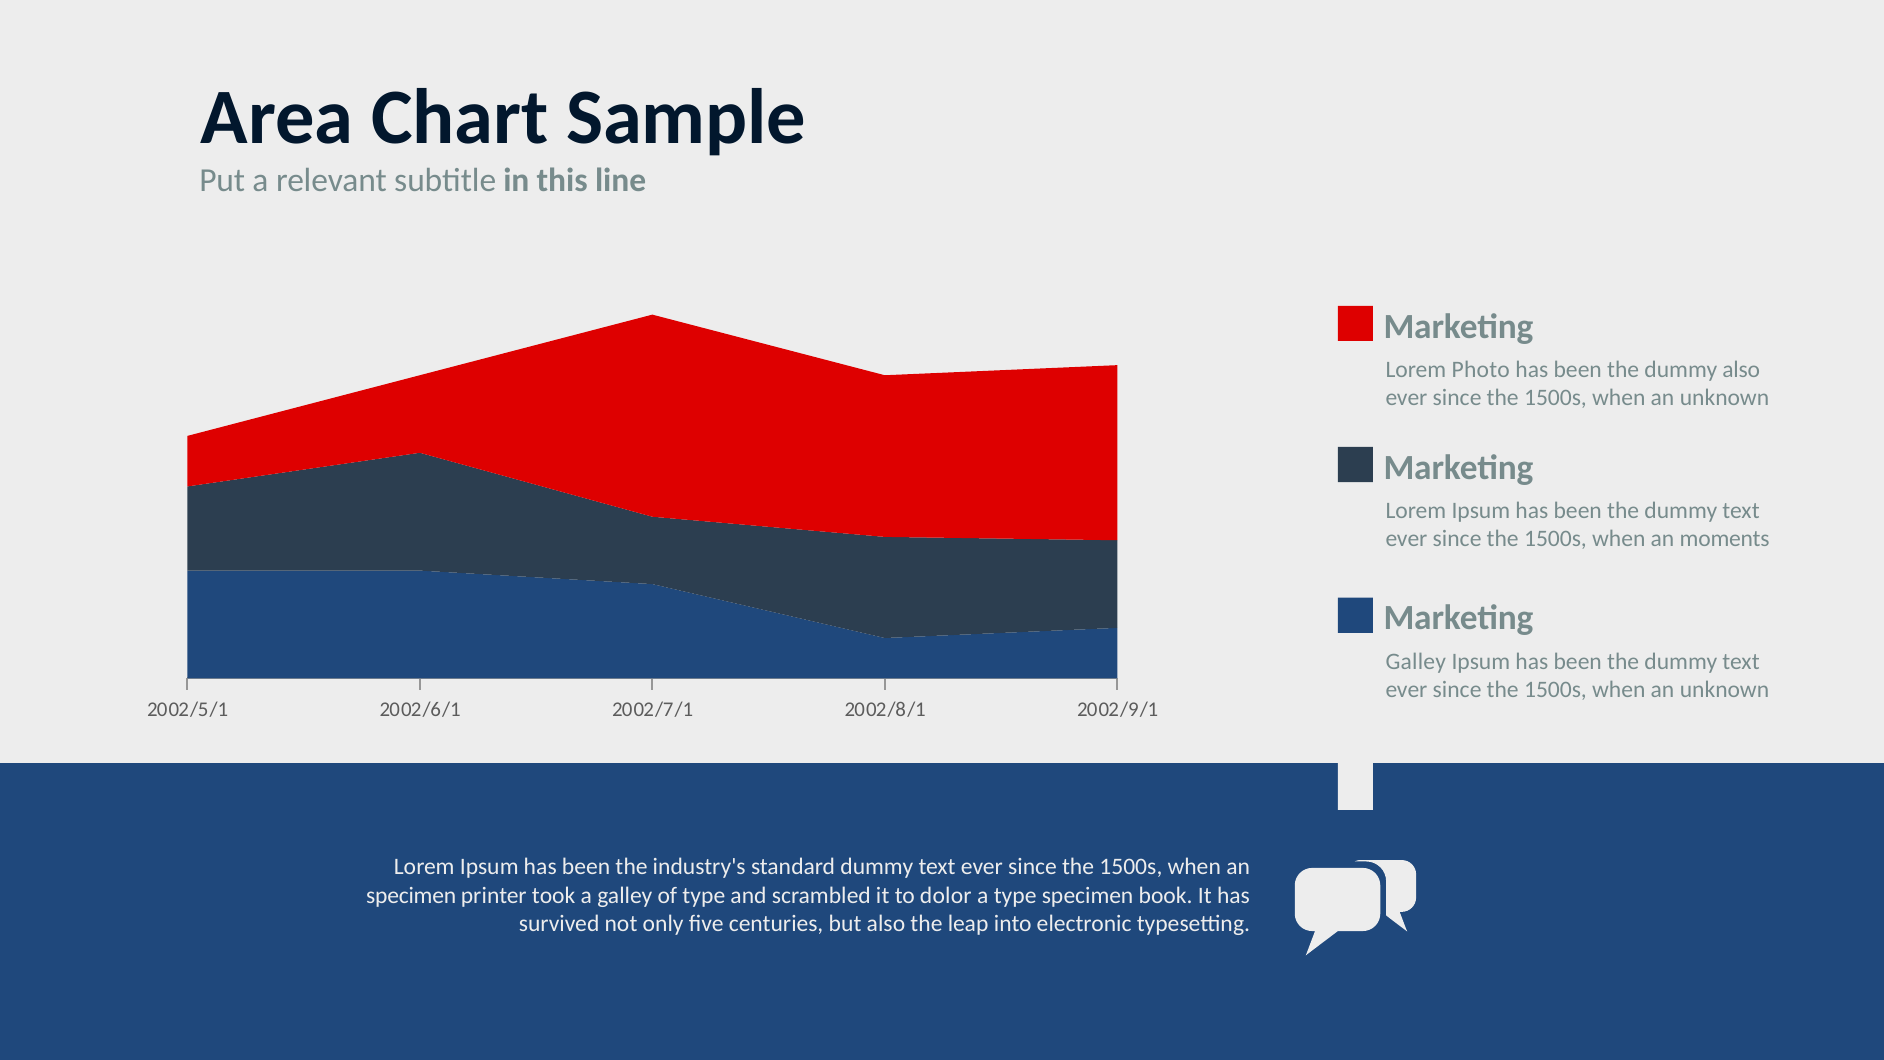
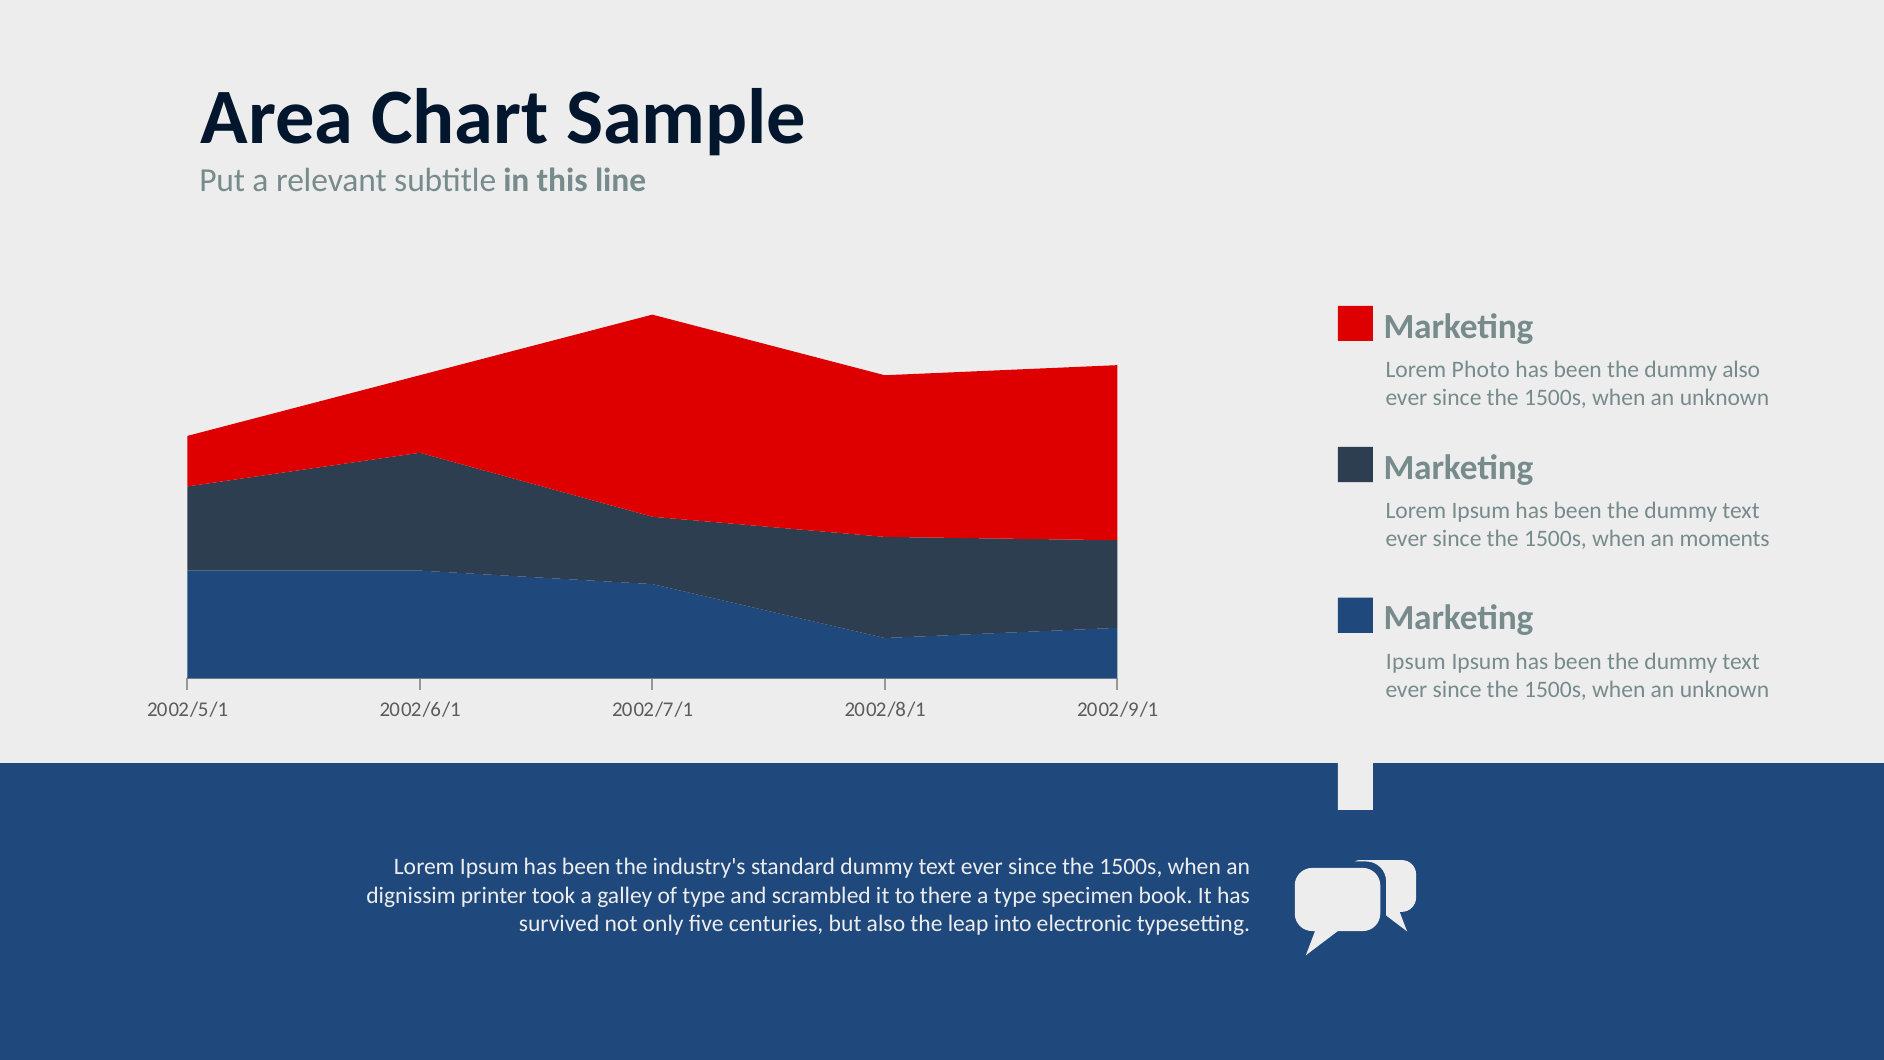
Galley at (1416, 661): Galley -> Ipsum
specimen at (411, 895): specimen -> dignissim
dolor: dolor -> there
